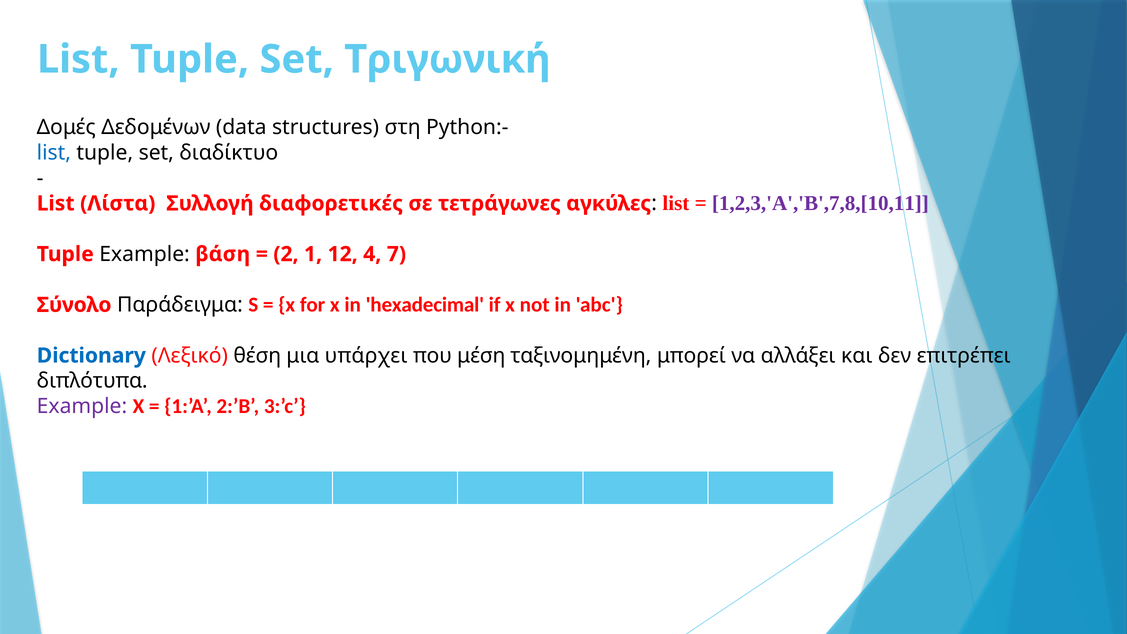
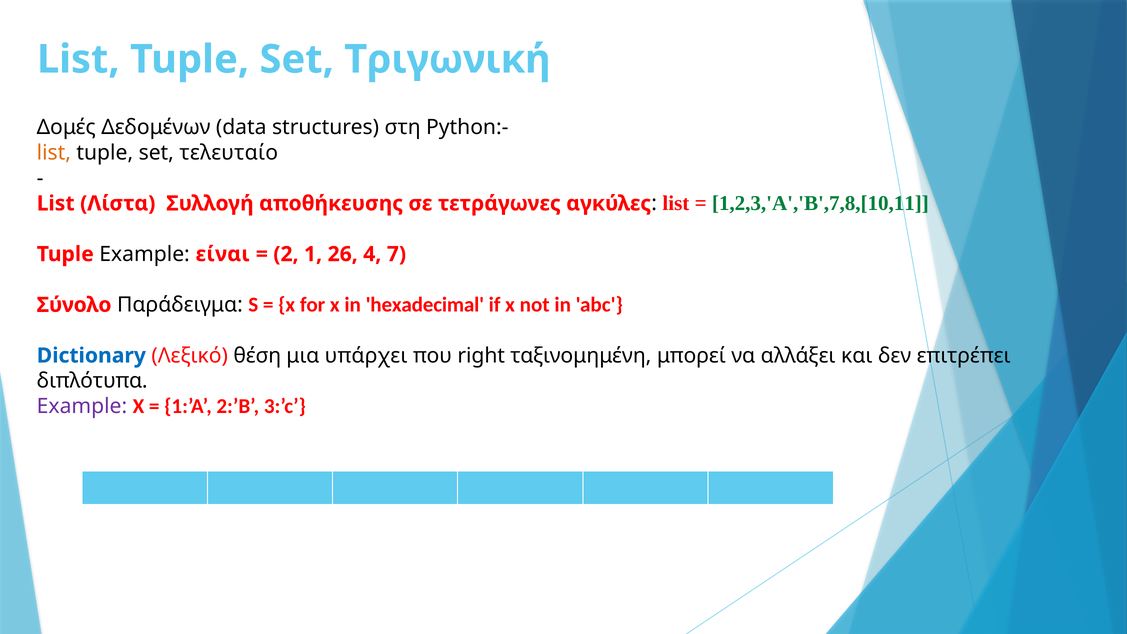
list at (54, 153) colour: blue -> orange
διαδίκτυο: διαδίκτυο -> τελευταίο
διαφορετικές: διαφορετικές -> αποθήκευσης
1,2,3,'A','B',7,8,[10,11 colour: purple -> green
βάση: βάση -> είναι
12: 12 -> 26
μέση: μέση -> right
